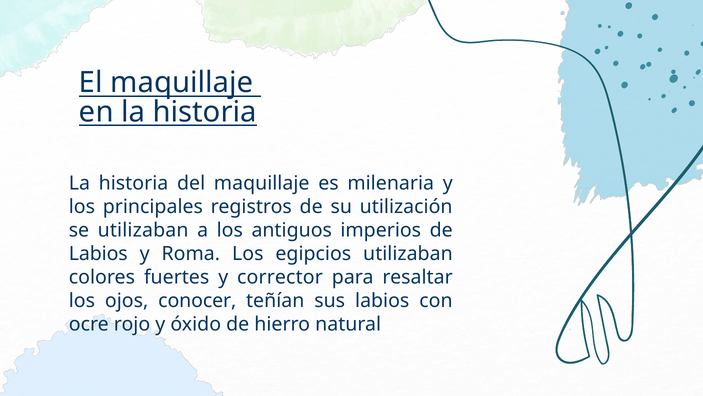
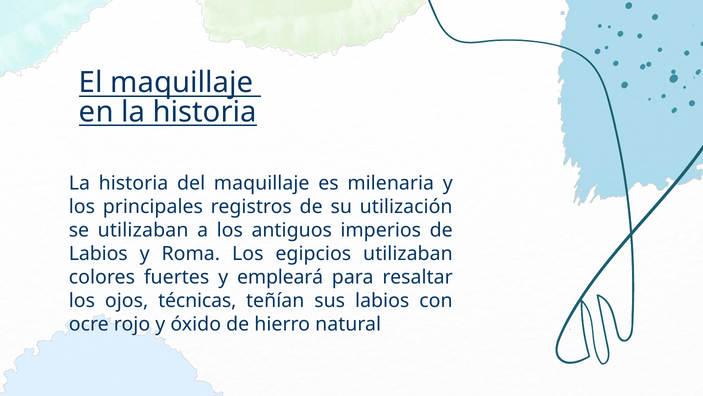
corrector: corrector -> empleará
conocer: conocer -> técnicas
